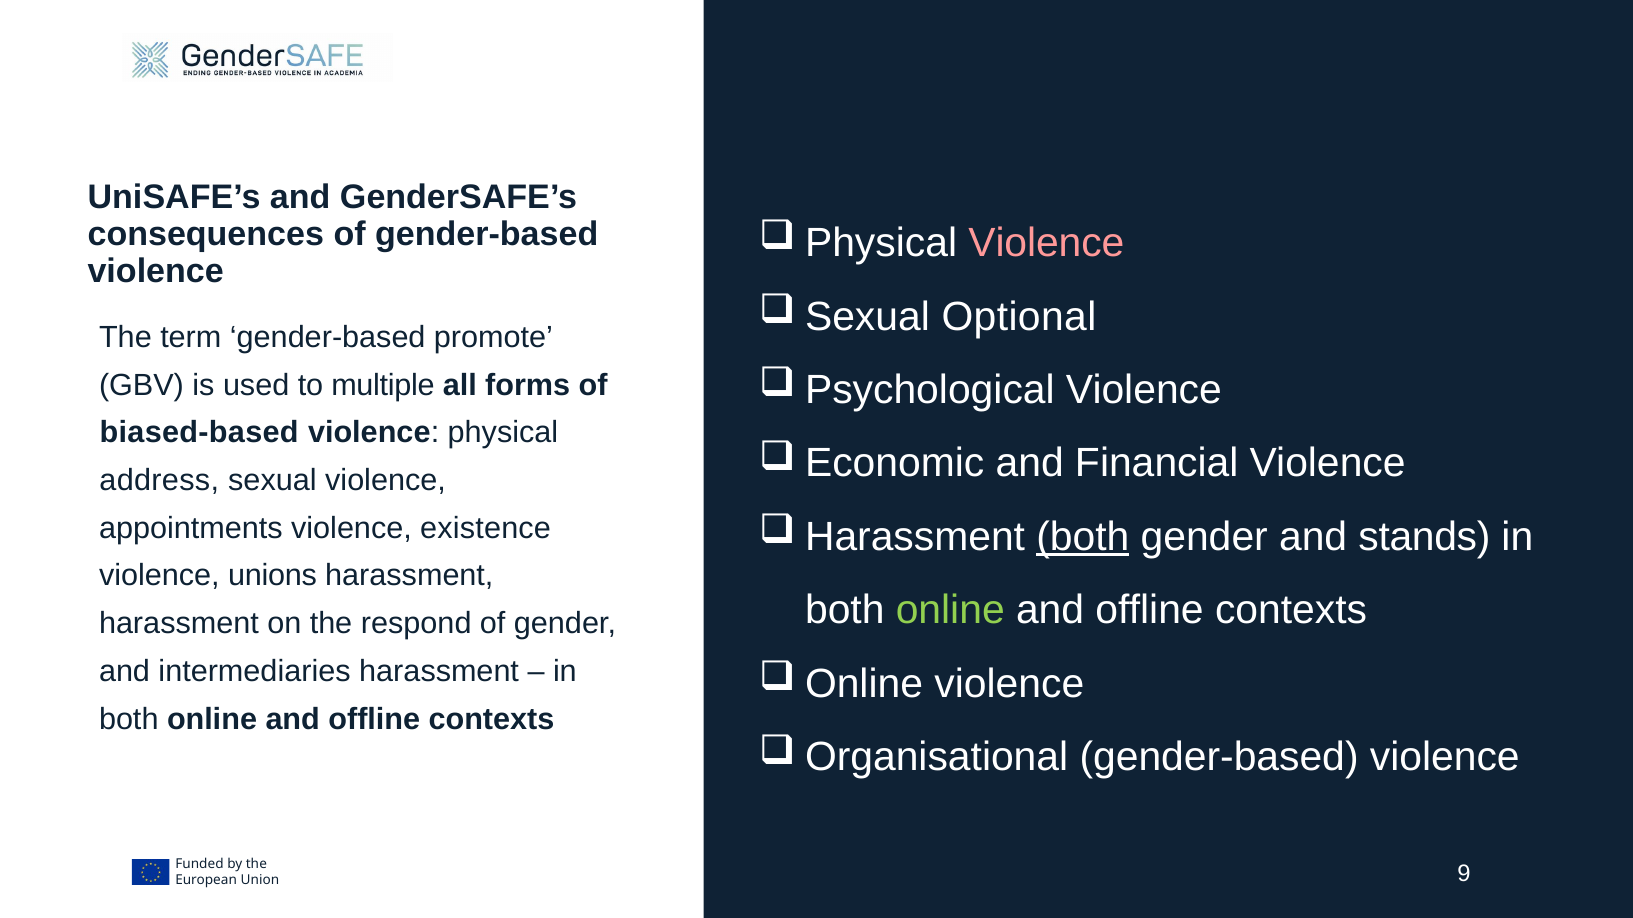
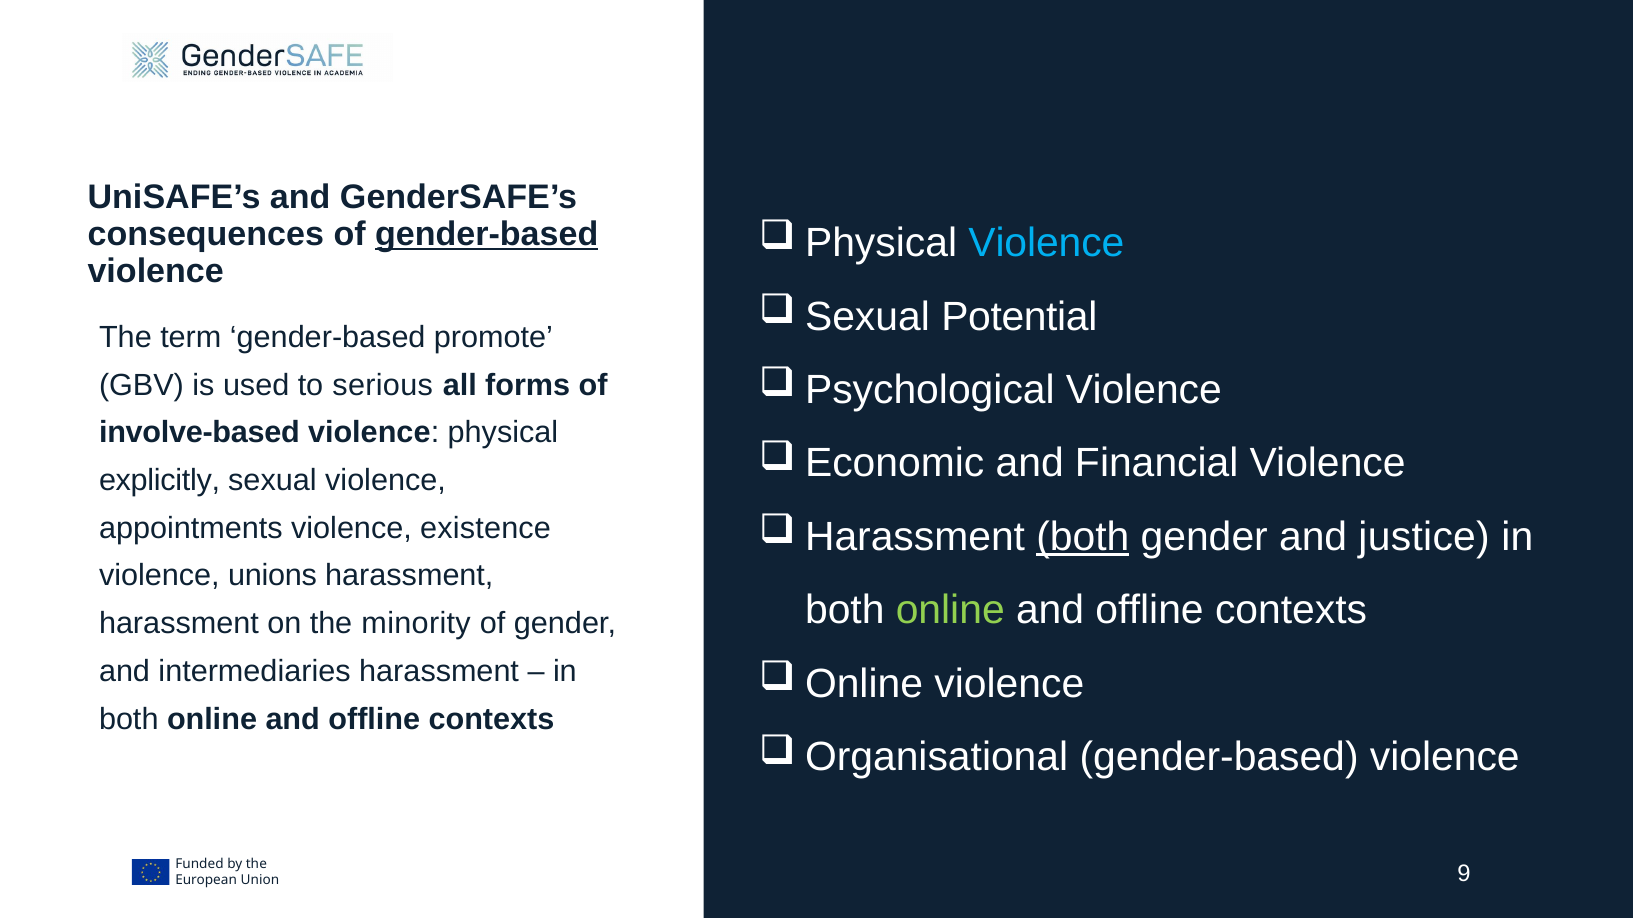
gender-based at (487, 234) underline: none -> present
Violence at (1046, 243) colour: pink -> light blue
Optional: Optional -> Potential
multiple: multiple -> serious
biased-based: biased-based -> involve-based
address: address -> explicitly
stands: stands -> justice
respond: respond -> minority
